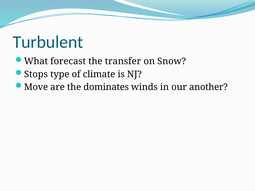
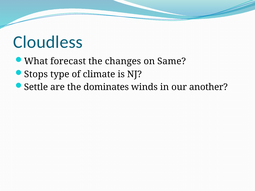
Turbulent: Turbulent -> Cloudless
transfer: transfer -> changes
Snow: Snow -> Same
Move: Move -> Settle
